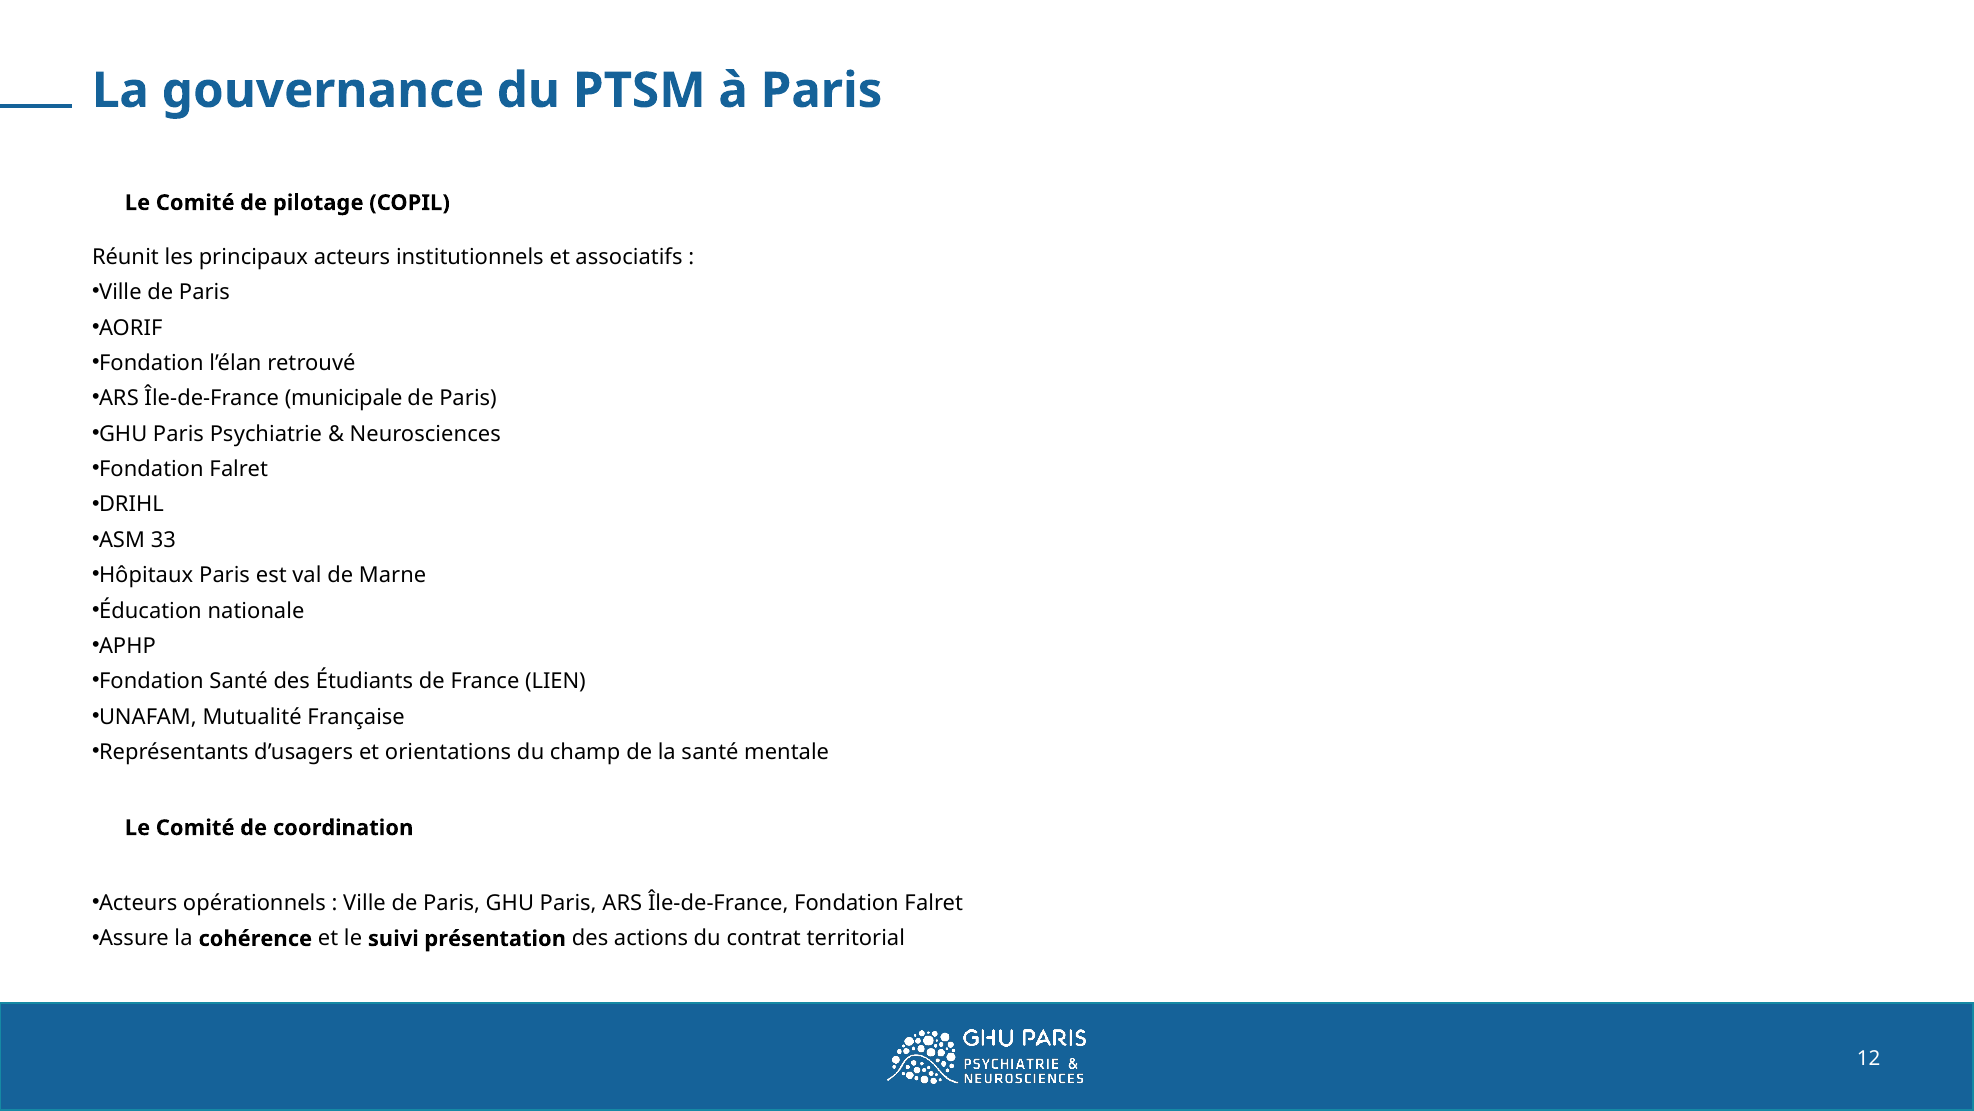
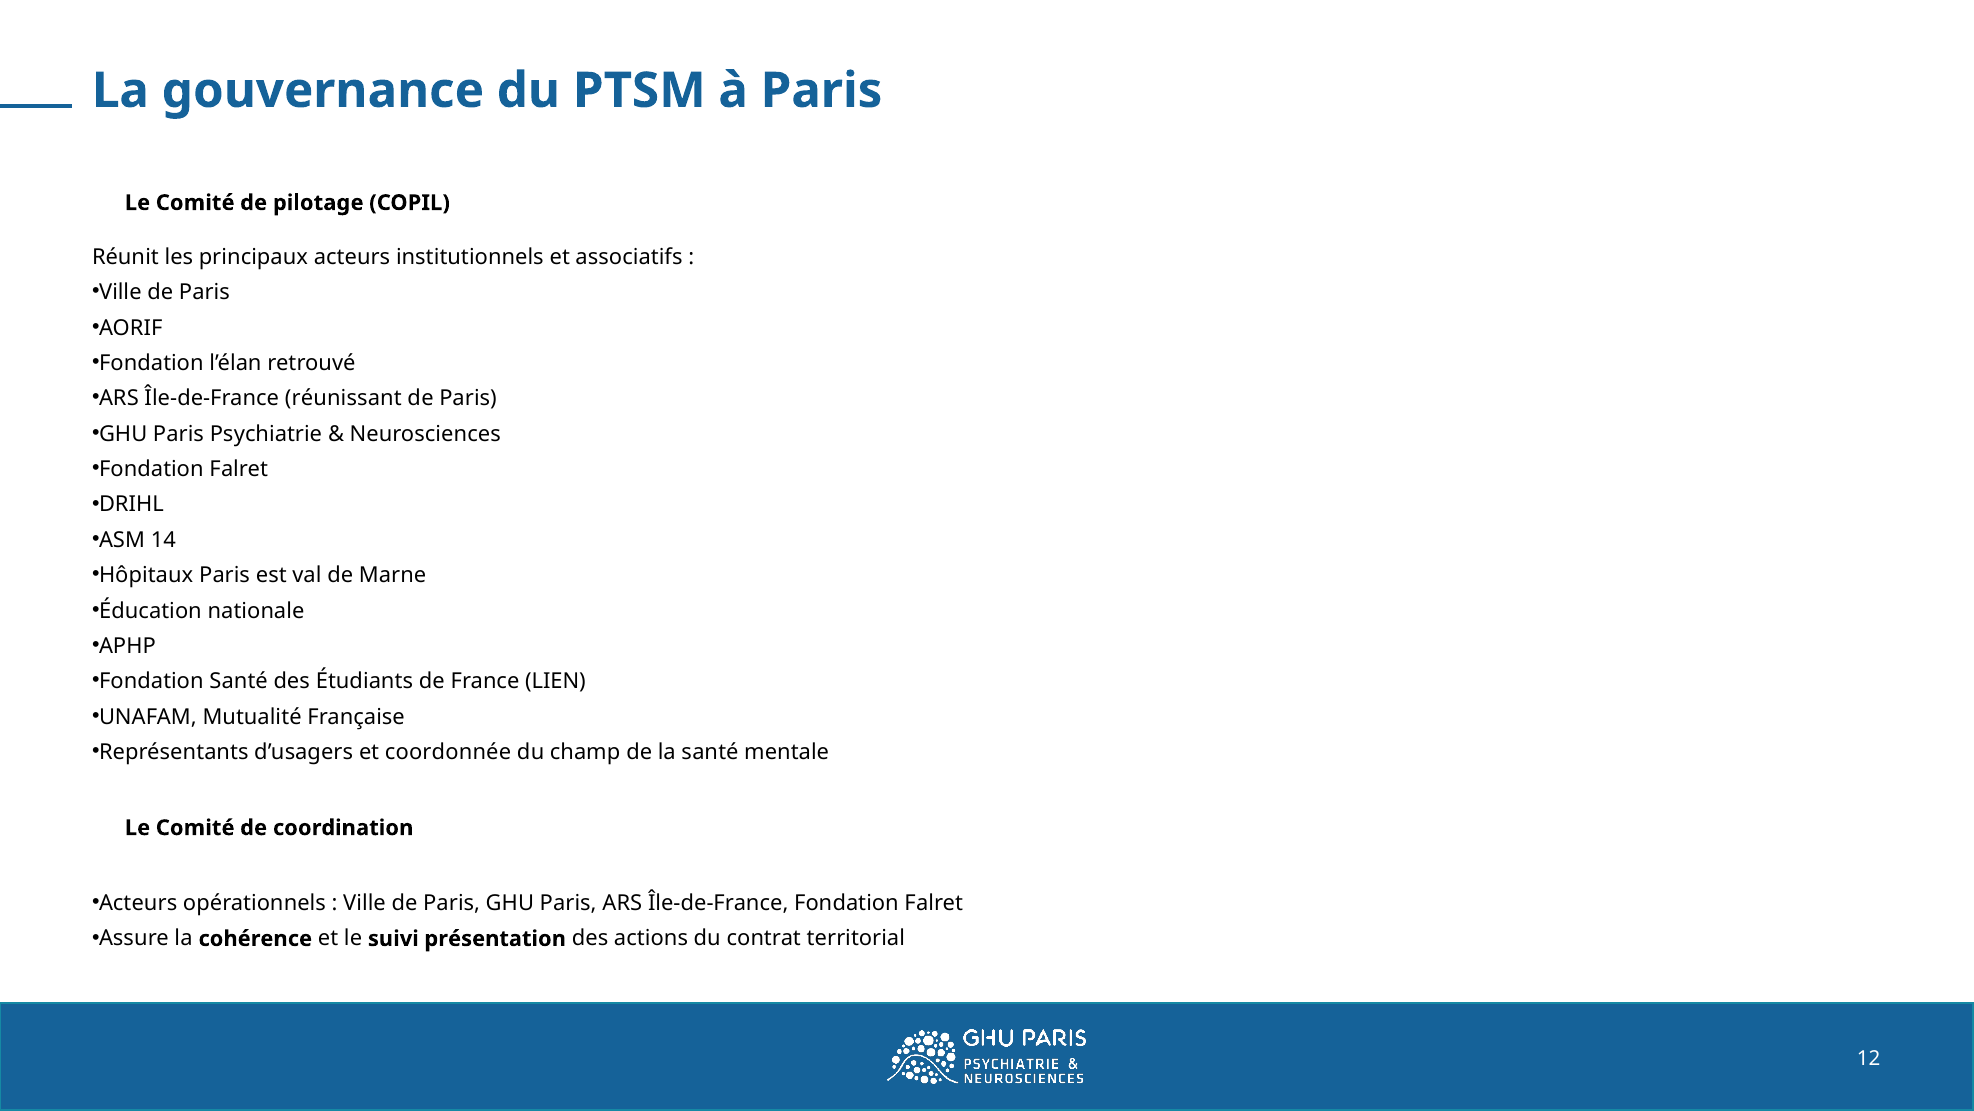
municipale: municipale -> réunissant
33: 33 -> 14
orientations: orientations -> coordonnée
